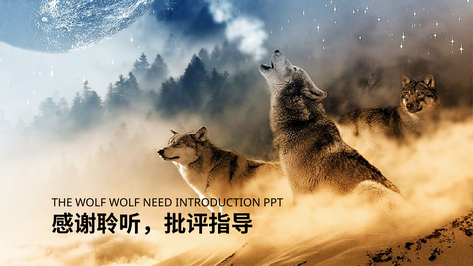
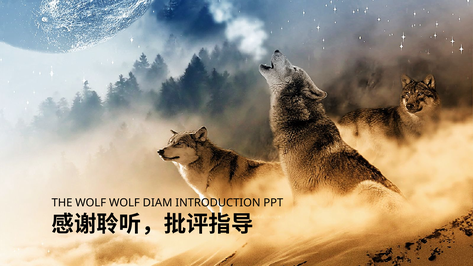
NEED: NEED -> DIAM
